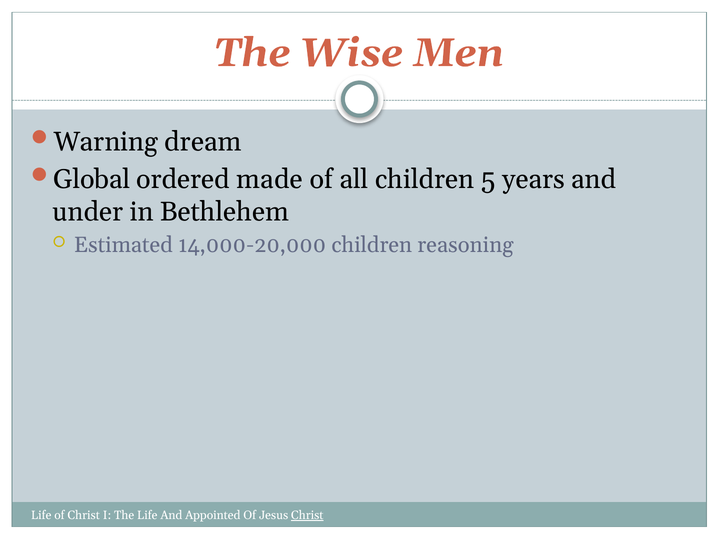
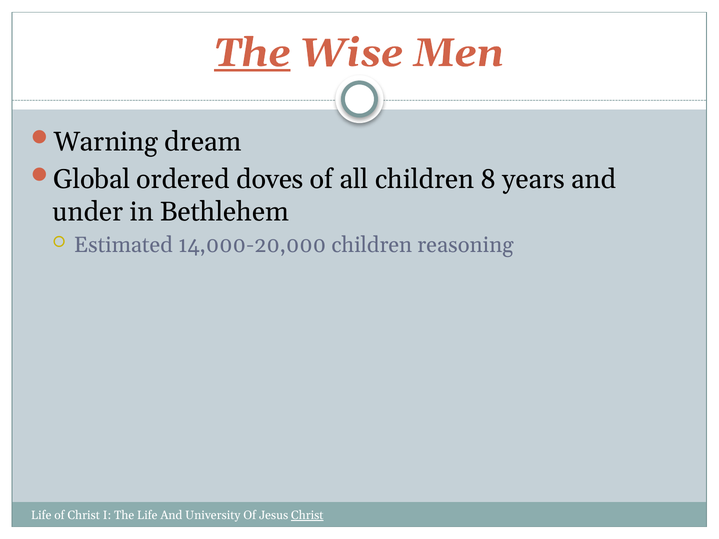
The at (252, 53) underline: none -> present
made: made -> doves
5: 5 -> 8
Appointed: Appointed -> University
